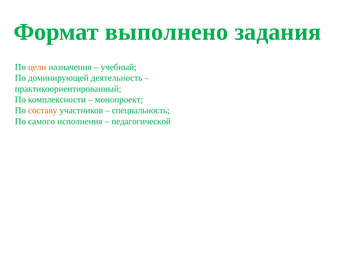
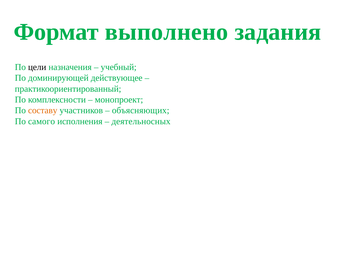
цели colour: orange -> black
деятельность: деятельность -> действующее
специальность: специальность -> объясняющих
педагогической: педагогической -> деятельносных
